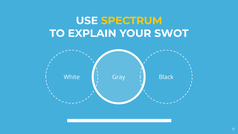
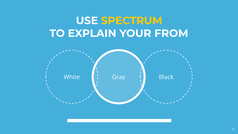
SWOT: SWOT -> FROM
